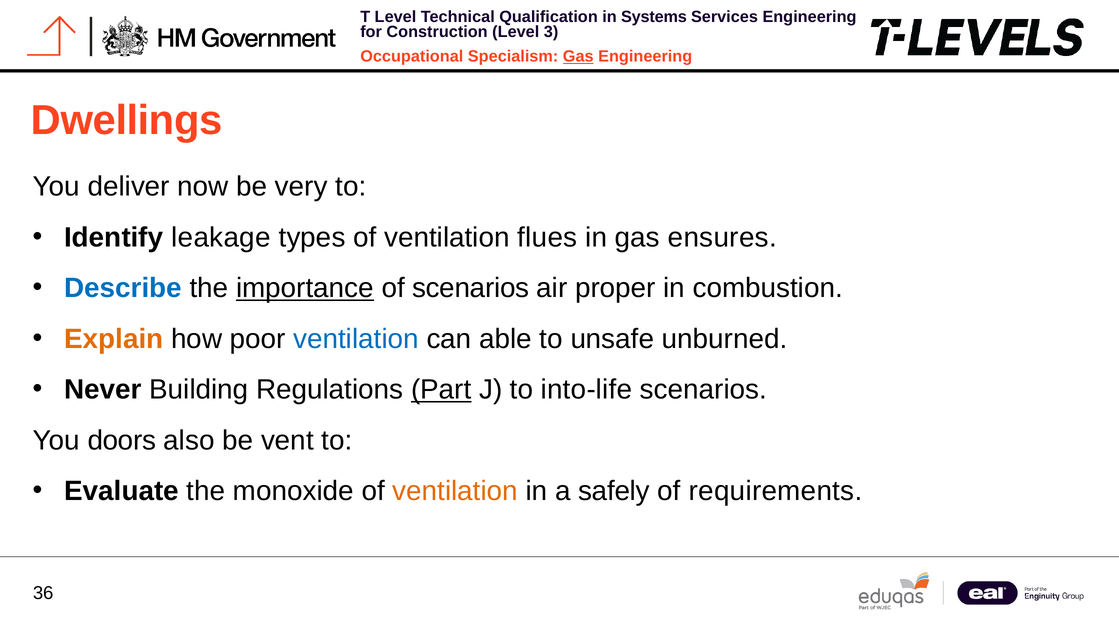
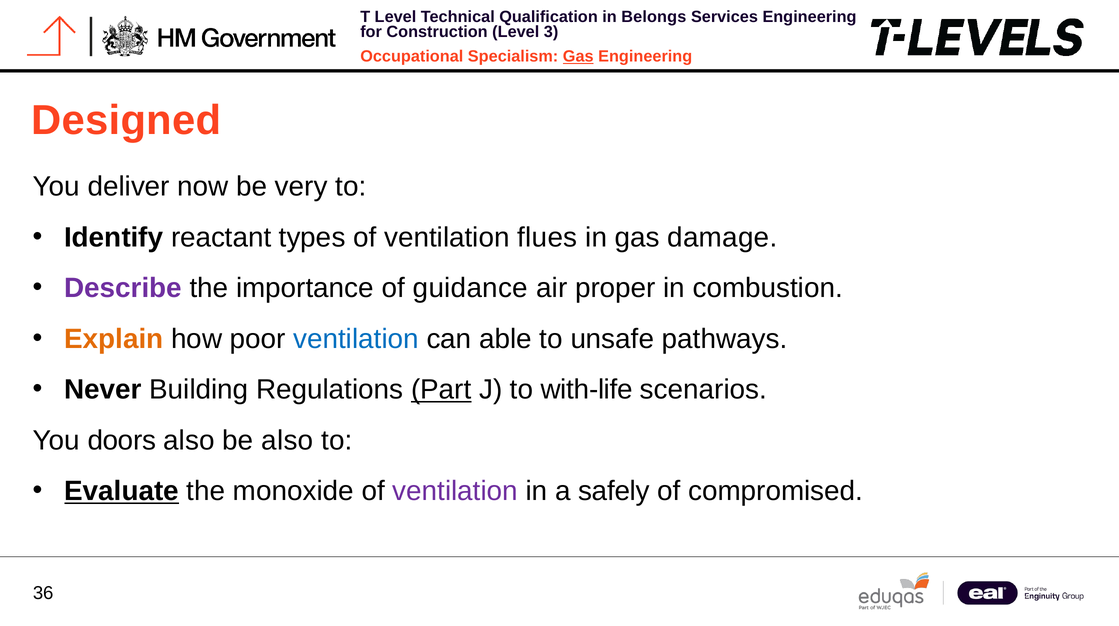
Systems: Systems -> Belongs
Dwellings: Dwellings -> Designed
leakage: leakage -> reactant
ensures: ensures -> damage
Describe colour: blue -> purple
importance underline: present -> none
of scenarios: scenarios -> guidance
unburned: unburned -> pathways
into-life: into-life -> with-life
be vent: vent -> also
Evaluate underline: none -> present
ventilation at (455, 491) colour: orange -> purple
requirements: requirements -> compromised
